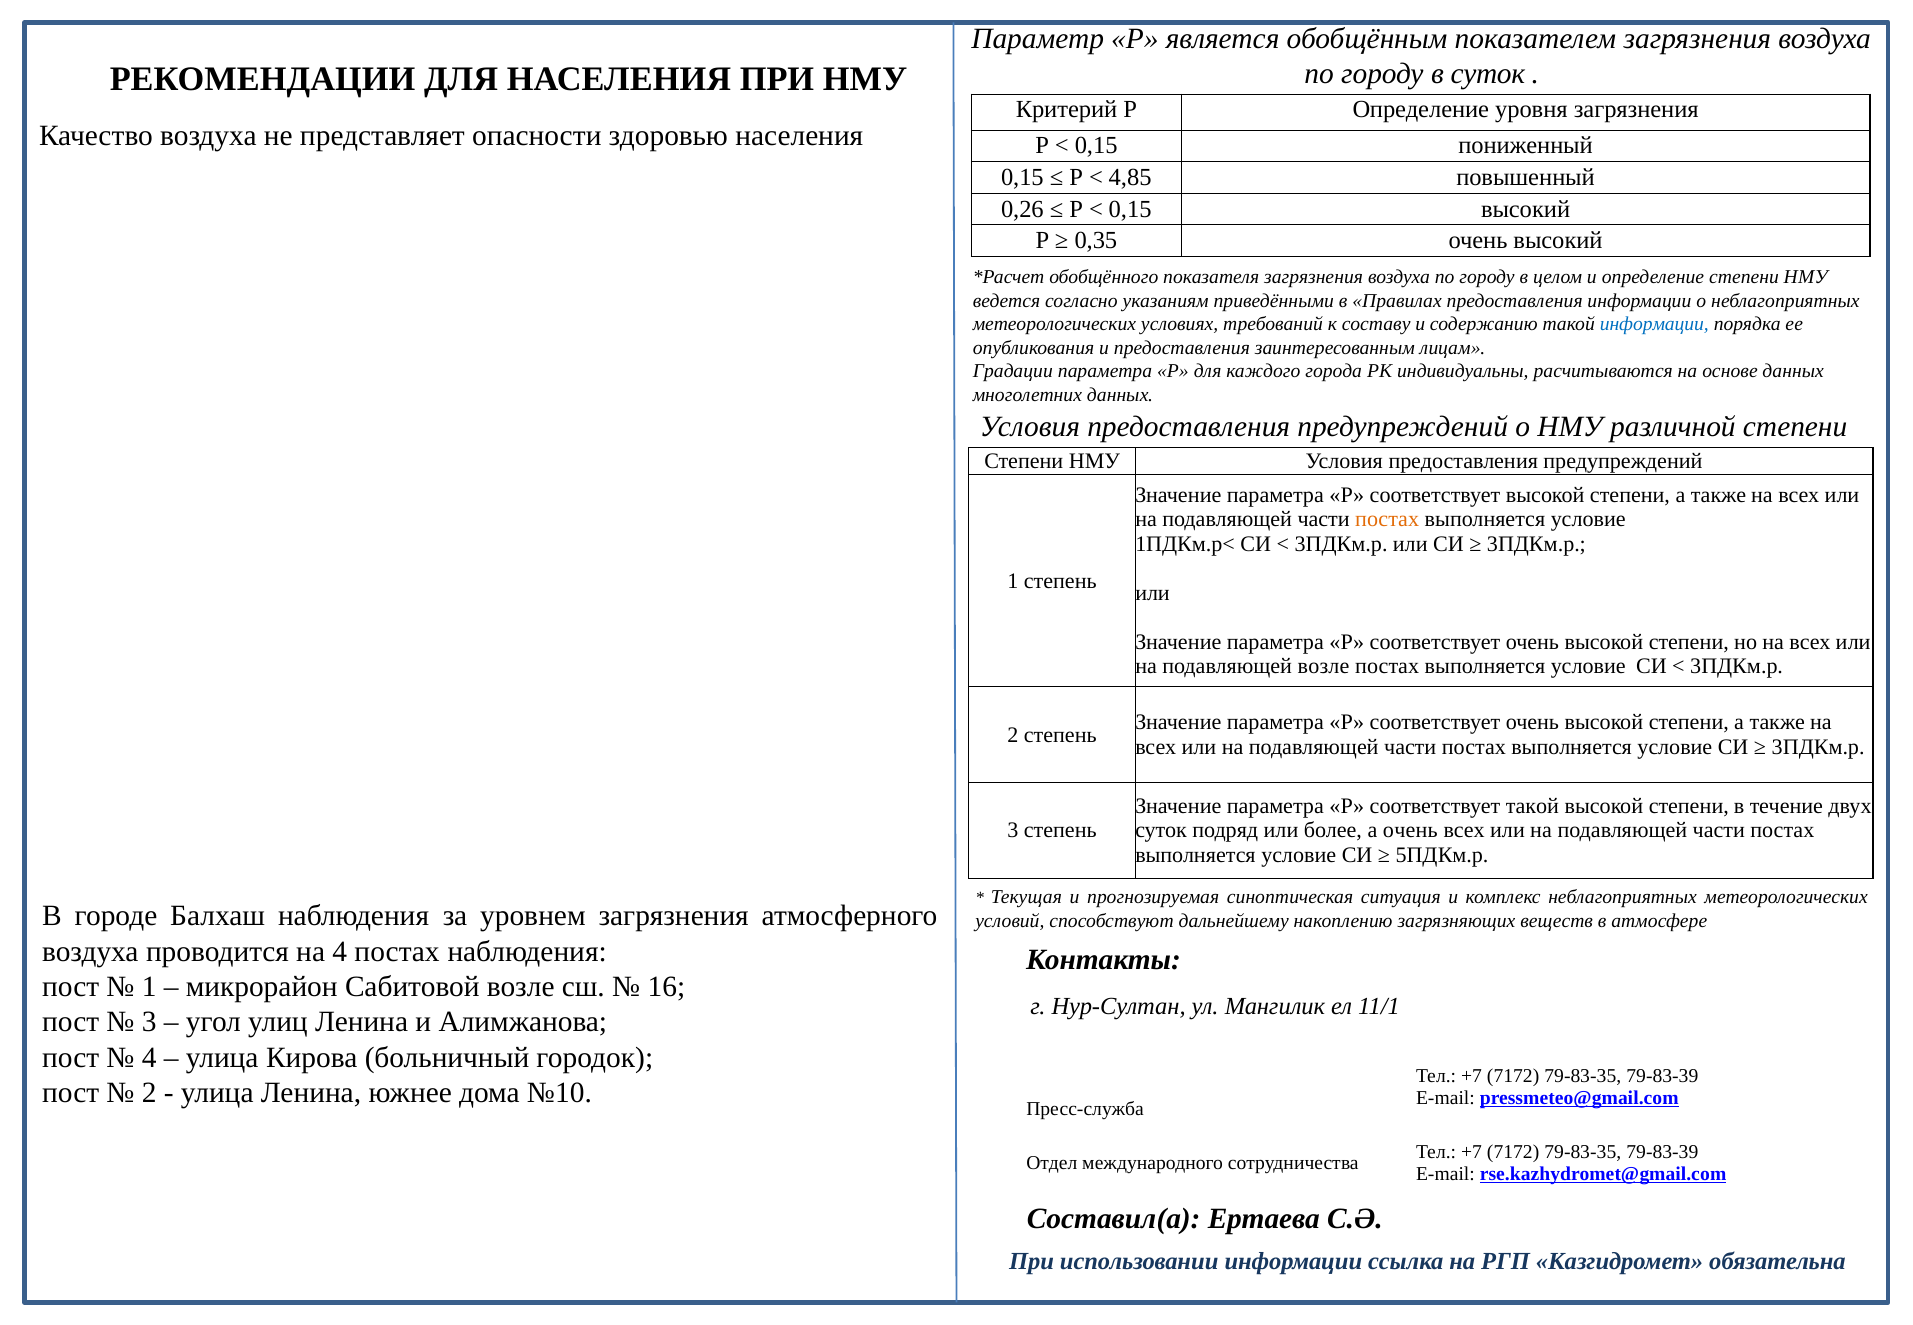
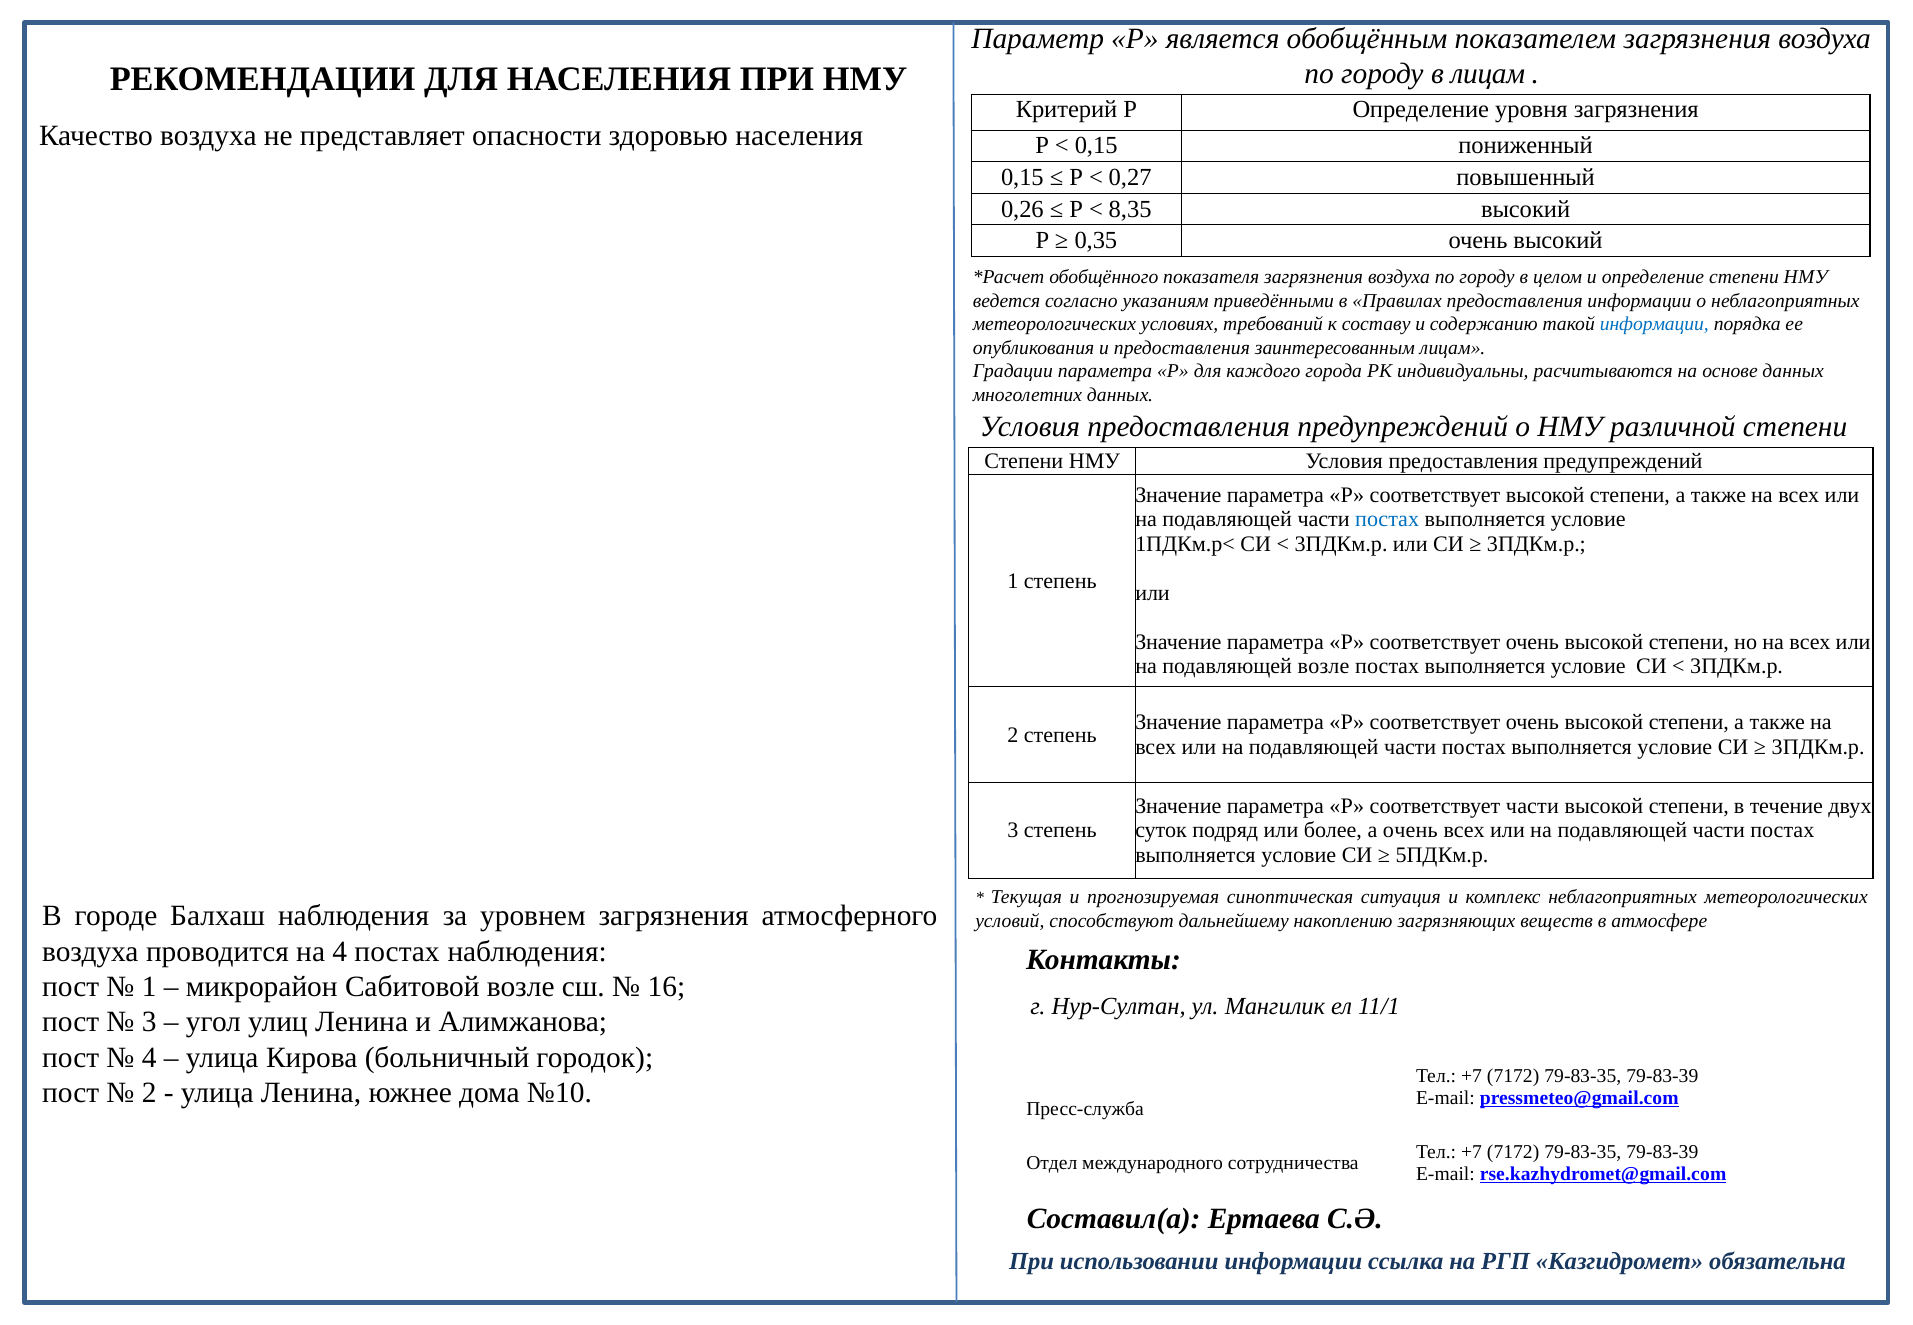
в суток: суток -> лицам
4,85: 4,85 -> 0,27
0,15 at (1130, 209): 0,15 -> 8,35
постах at (1387, 519) colour: orange -> blue
соответствует такой: такой -> части
